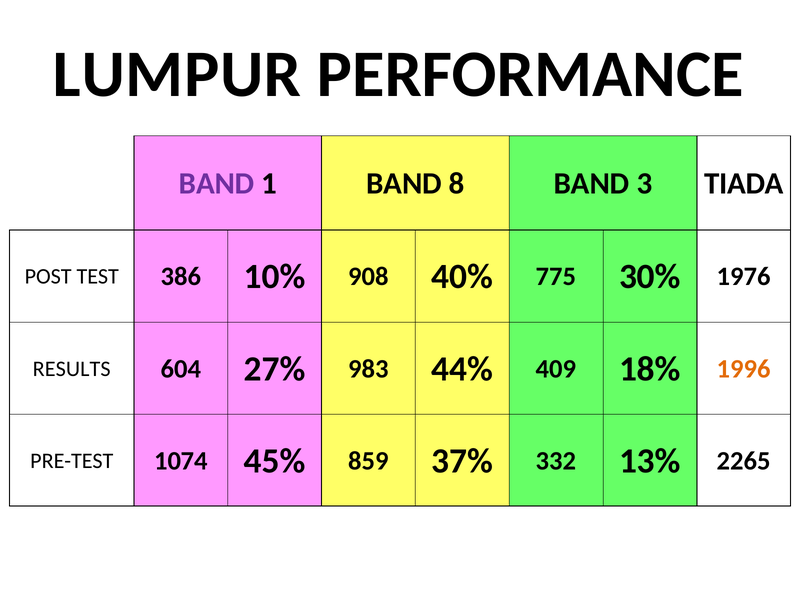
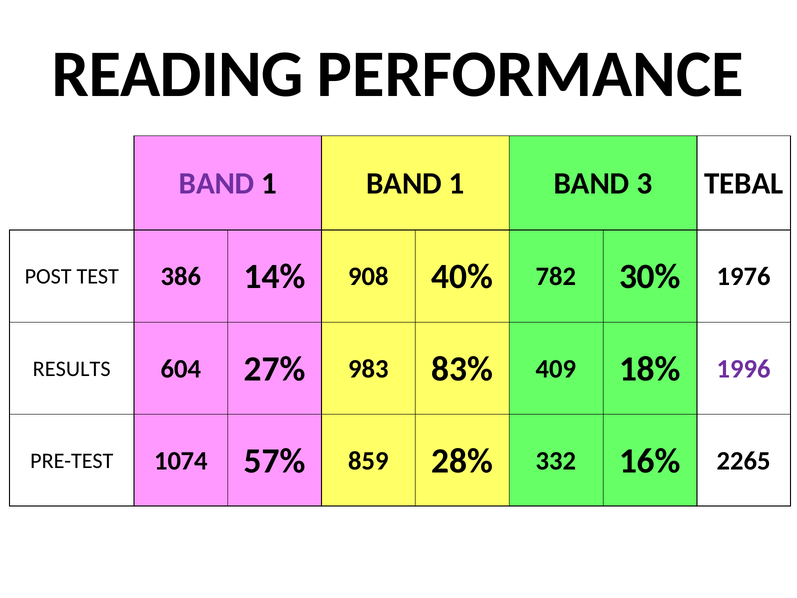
LUMPUR: LUMPUR -> READING
1 BAND 8: 8 -> 1
TIADA: TIADA -> TEBAL
10%: 10% -> 14%
775: 775 -> 782
44%: 44% -> 83%
1996 colour: orange -> purple
45%: 45% -> 57%
37%: 37% -> 28%
13%: 13% -> 16%
